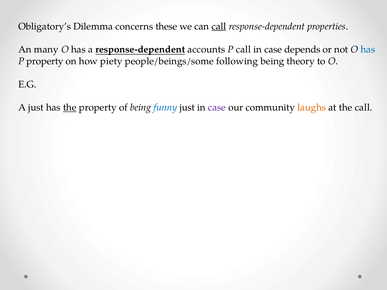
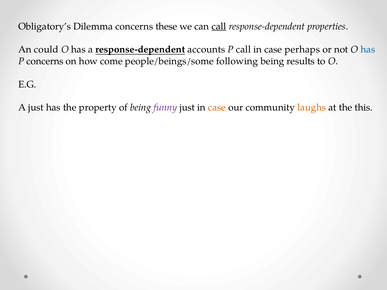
many: many -> could
depends: depends -> perhaps
P property: property -> concerns
piety: piety -> come
theory: theory -> results
the at (70, 108) underline: present -> none
funny colour: blue -> purple
case at (217, 108) colour: purple -> orange
the call: call -> this
